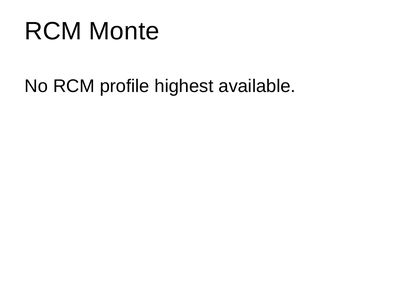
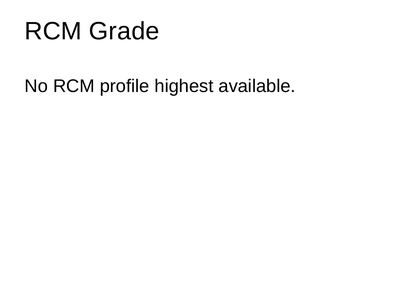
Monte: Monte -> Grade
